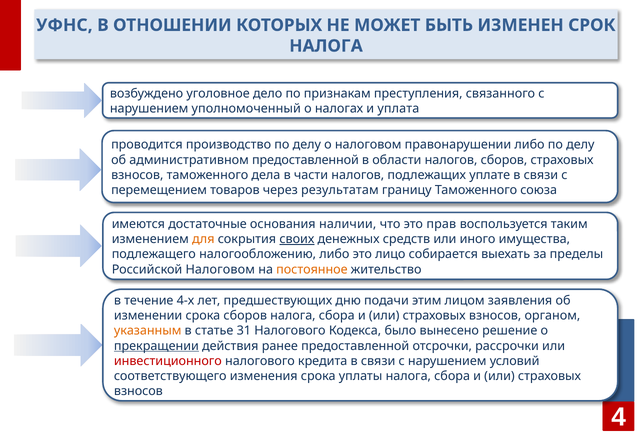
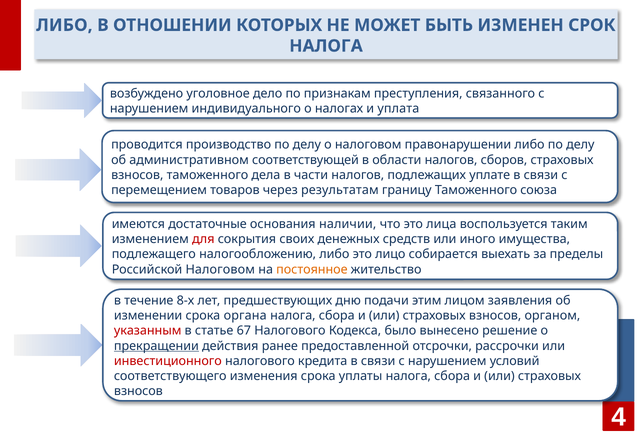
УФНС at (64, 25): УФНС -> ЛИБО
уполномоченный: уполномоченный -> индивидуального
административном предоставленной: предоставленной -> соответствующей
прав: прав -> лица
для colour: orange -> red
своих underline: present -> none
4-х: 4-х -> 8-х
срока сборов: сборов -> органа
указанным colour: orange -> red
31: 31 -> 67
